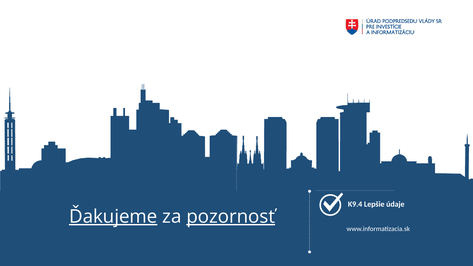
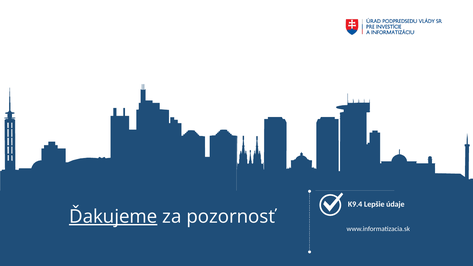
pozornosť underline: present -> none
